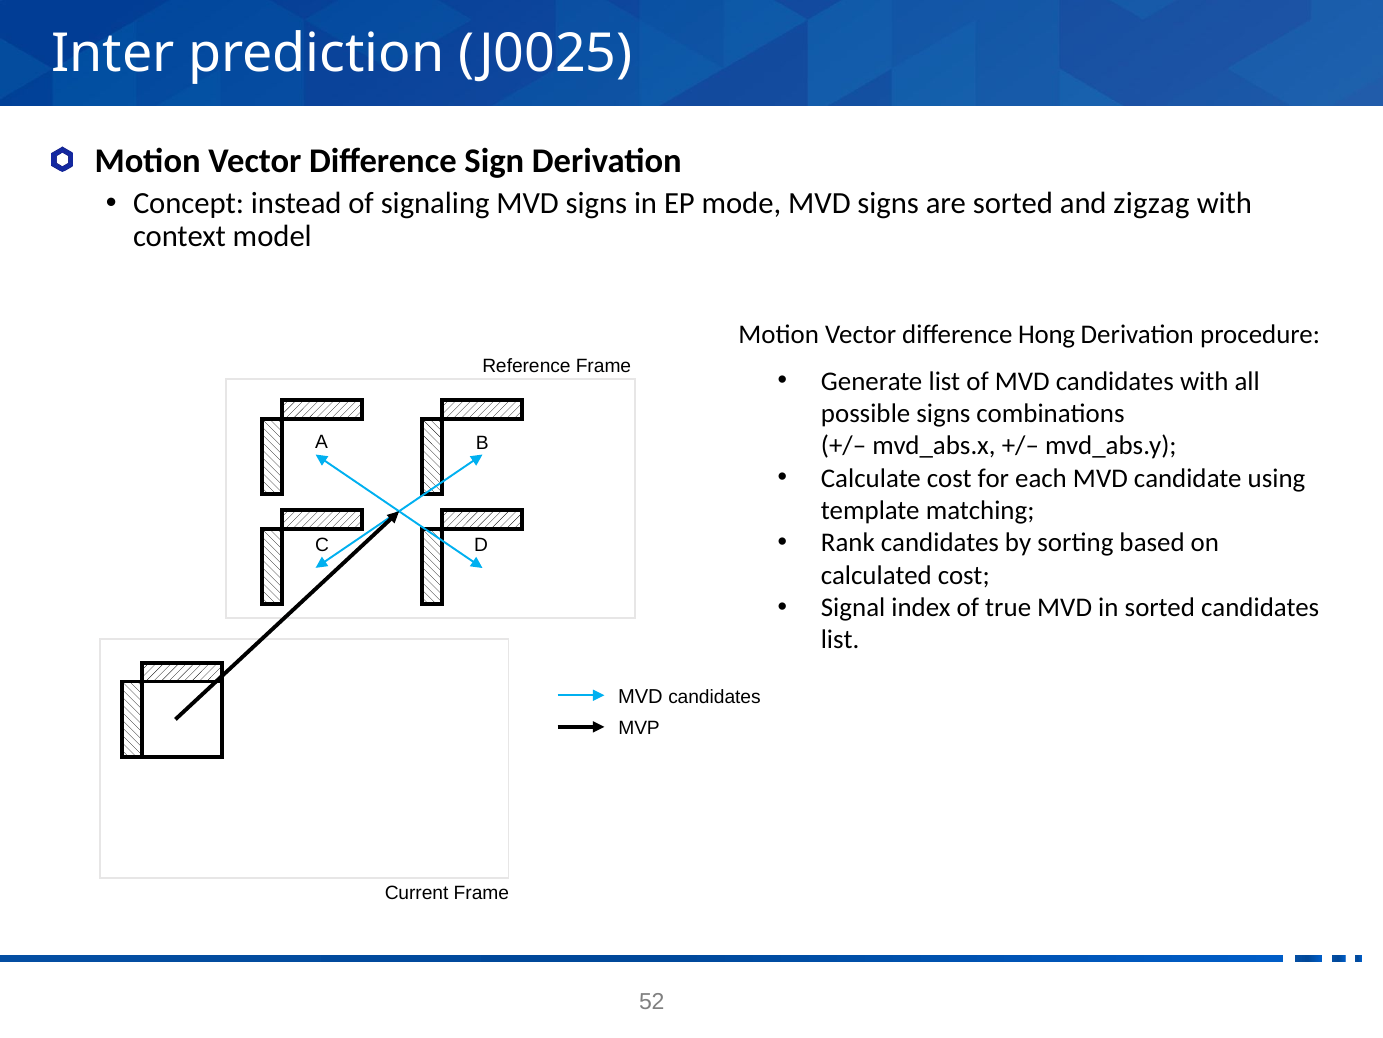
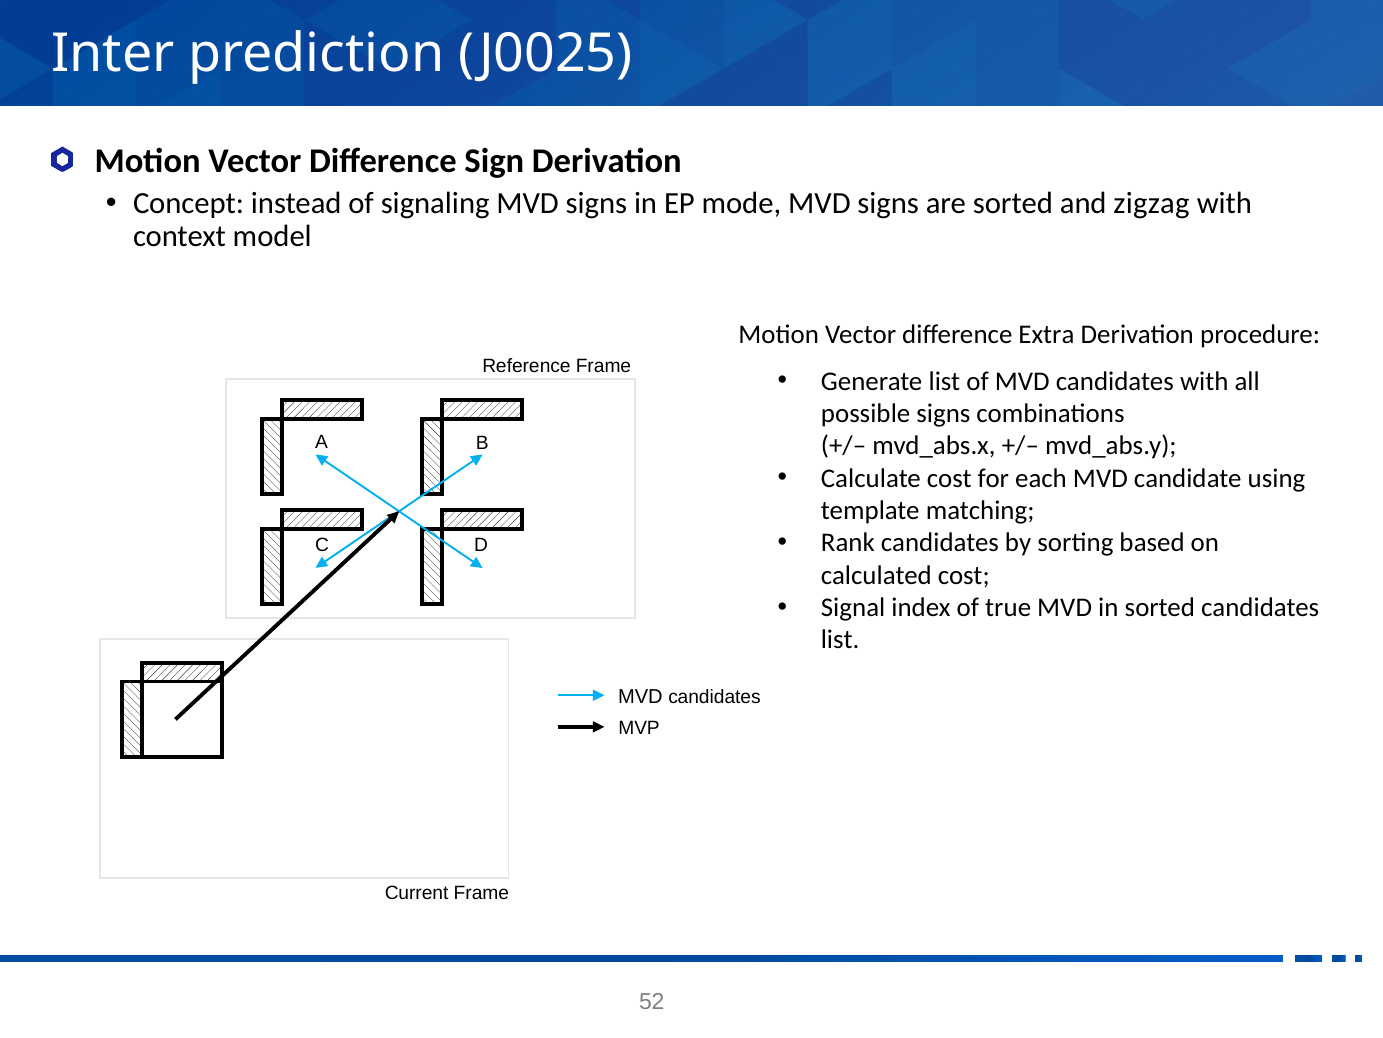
Hong: Hong -> Extra
